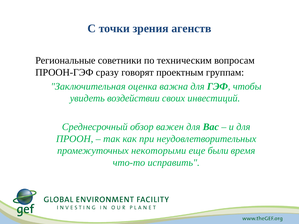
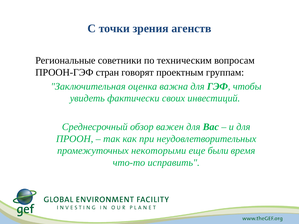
сразу: сразу -> стран
воздействии: воздействии -> фактически
